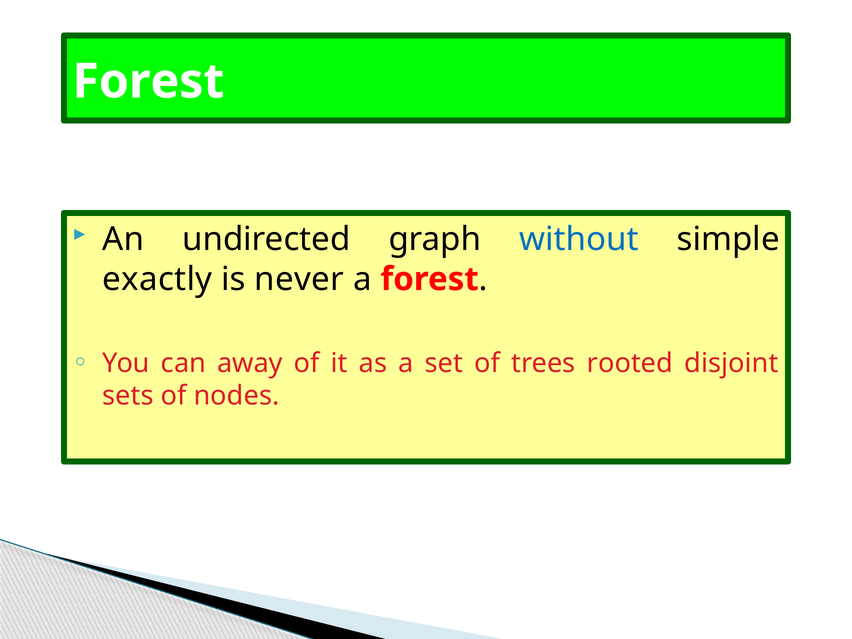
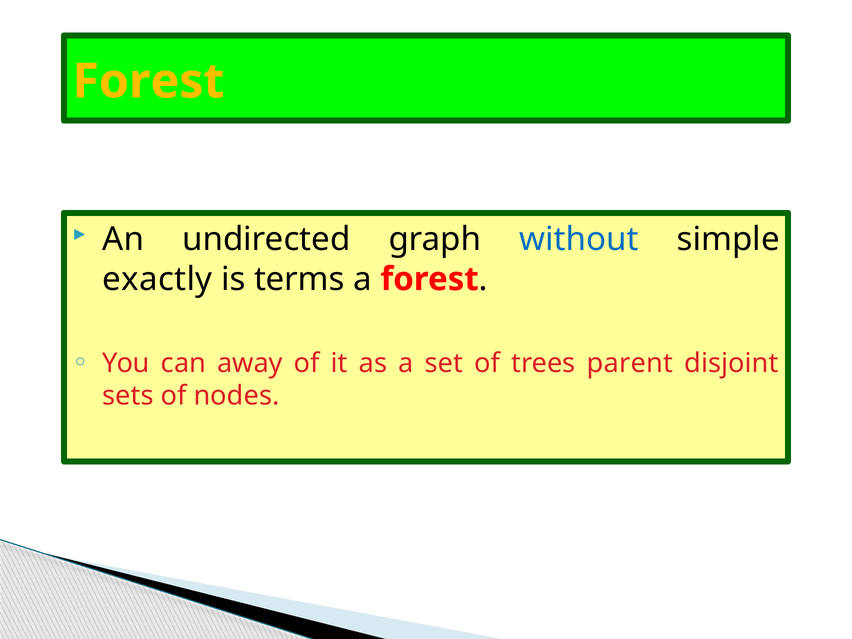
Forest at (148, 81) colour: white -> yellow
never: never -> terms
rooted: rooted -> parent
